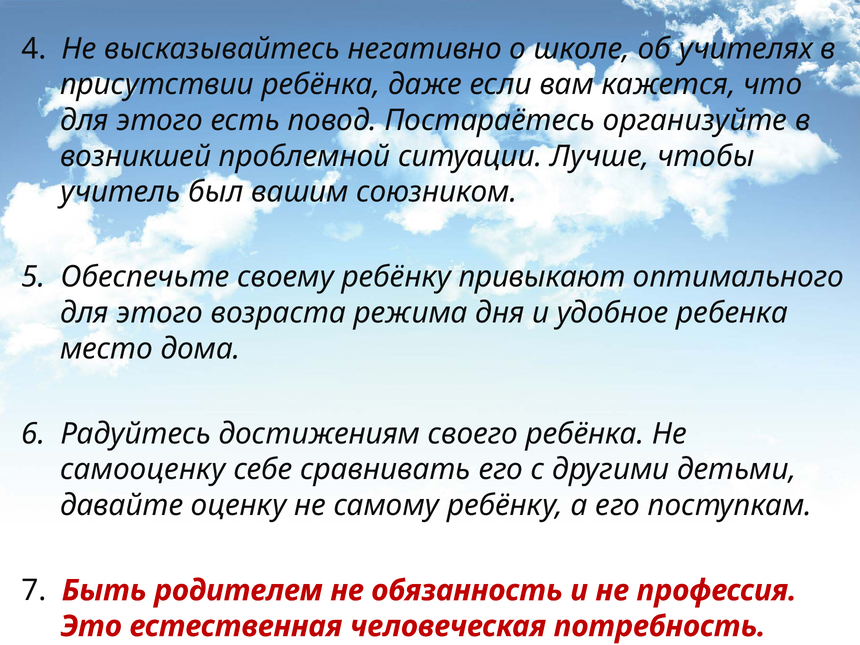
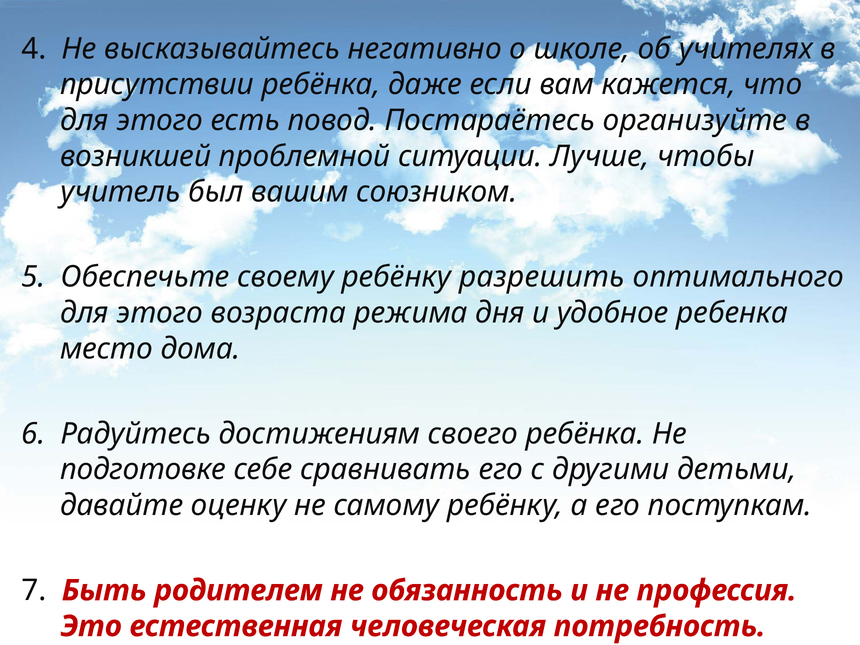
привыкают: привыкают -> разрешить
самооценку: самооценку -> подготовке
